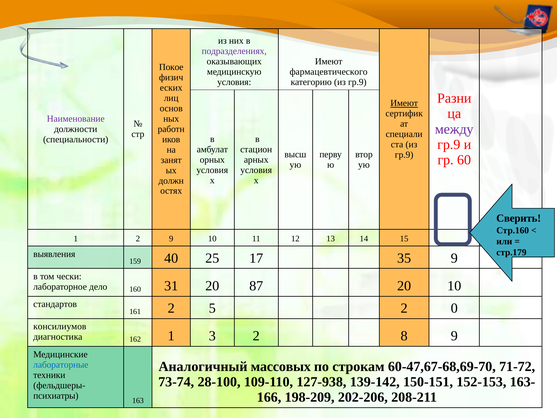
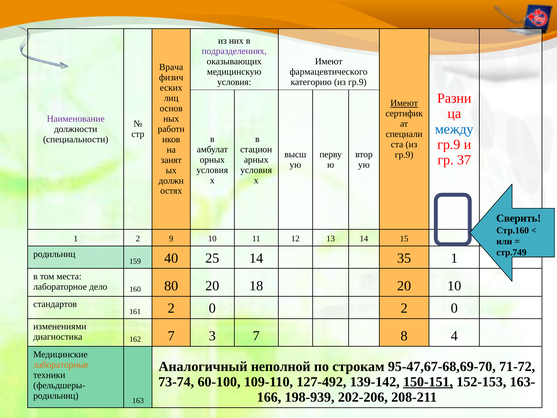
Покое: Покое -> Врача
между colour: purple -> blue
60: 60 -> 37
стр.179: стр.179 -> стр.749
выявления at (54, 254): выявления -> родильниц
25 17: 17 -> 14
35 9: 9 -> 1
чески: чески -> места
31: 31 -> 80
87: 87 -> 18
161 2 5: 5 -> 0
консилиумов: консилиумов -> изменениями
162 1: 1 -> 7
3 2: 2 -> 7
8 9: 9 -> 4
массовых: массовых -> неполной
60-47,67-68,69-70: 60-47,67-68,69-70 -> 95-47,67-68,69-70
лабораторные colour: blue -> orange
28-100: 28-100 -> 60-100
127-938: 127-938 -> 127-492
150-151 underline: none -> present
198-209: 198-209 -> 198-939
психиатры at (56, 395): психиатры -> родильниц
